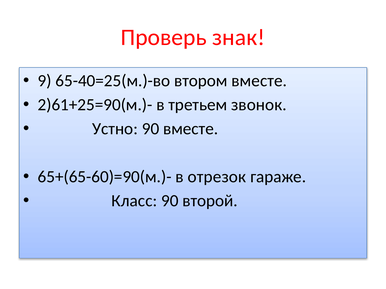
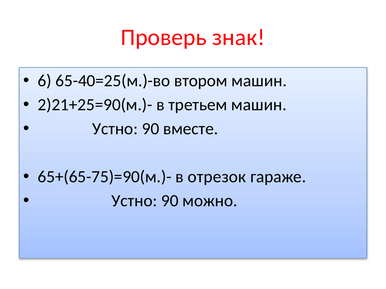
9: 9 -> 6
втором вместе: вместе -> машин
2)61+25=90(м.)-: 2)61+25=90(м.)- -> 2)21+25=90(м.)-
третьем звонок: звонок -> машин
65+(65-60)=90(м.)-: 65+(65-60)=90(м.)- -> 65+(65-75)=90(м.)-
Класс at (134, 201): Класс -> Устно
второй: второй -> можно
